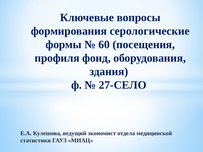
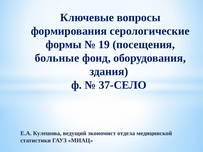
60: 60 -> 19
профиля: профиля -> больные
27-СЕЛО: 27-СЕЛО -> 37-СЕЛО
